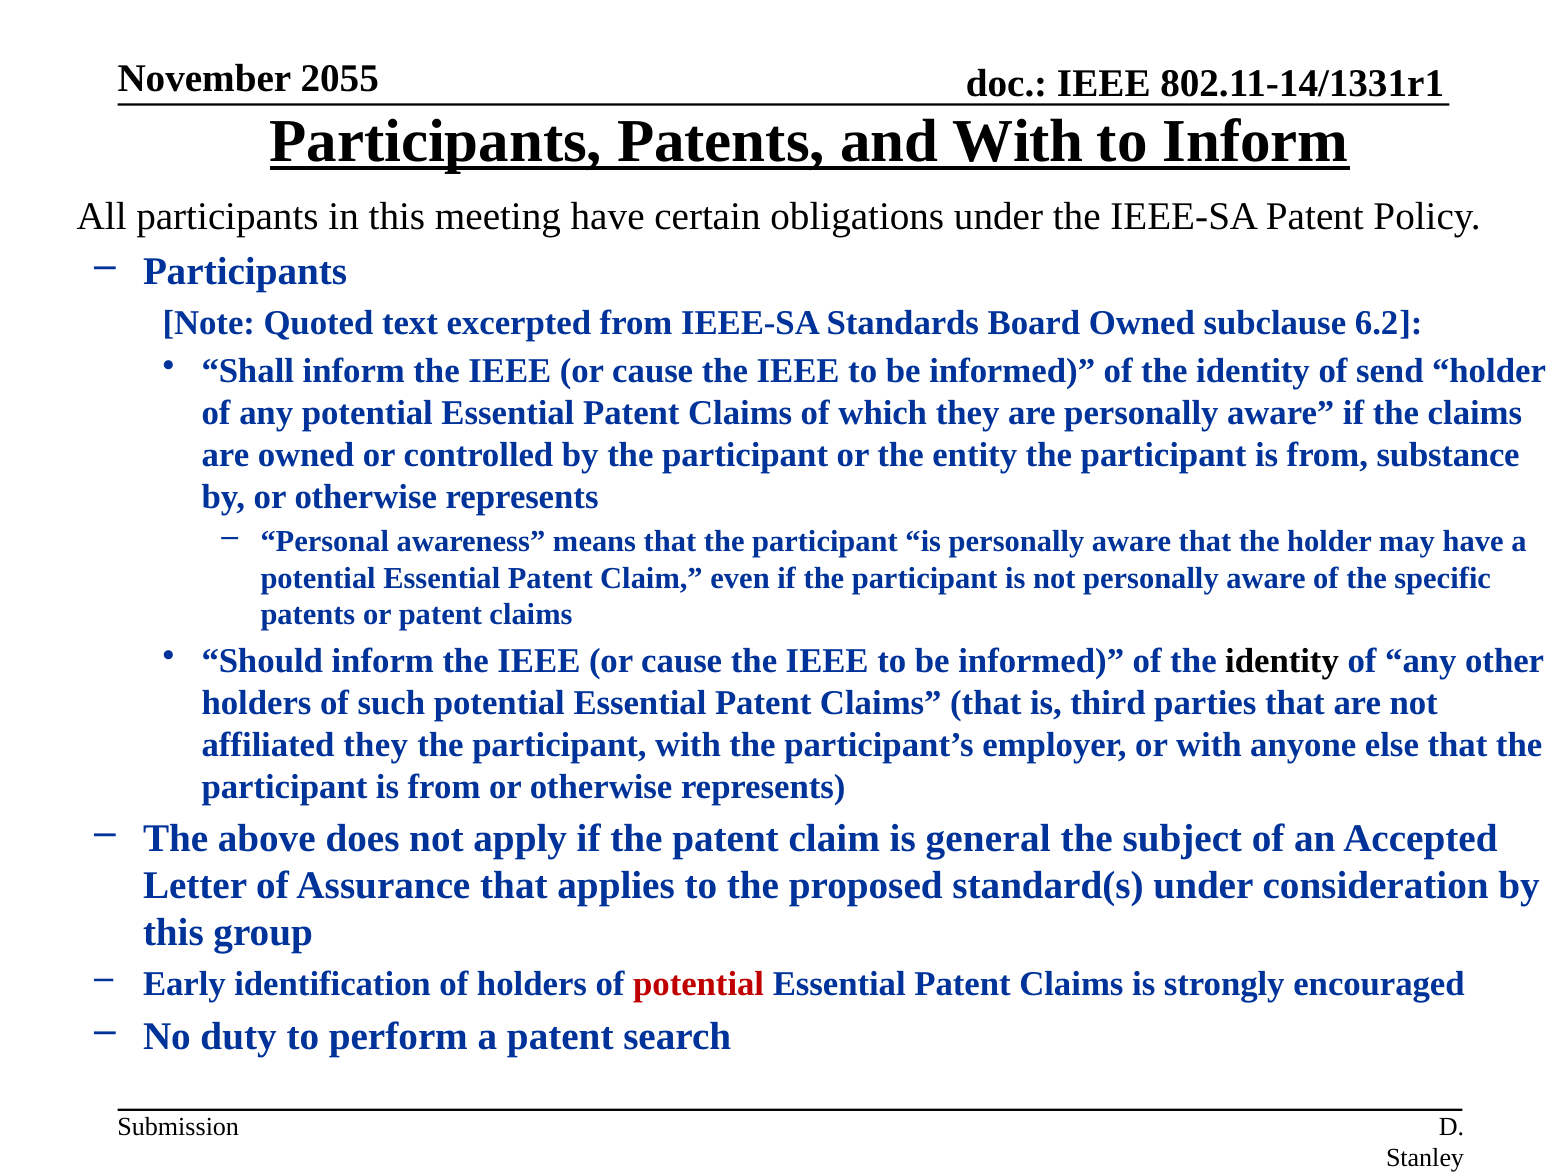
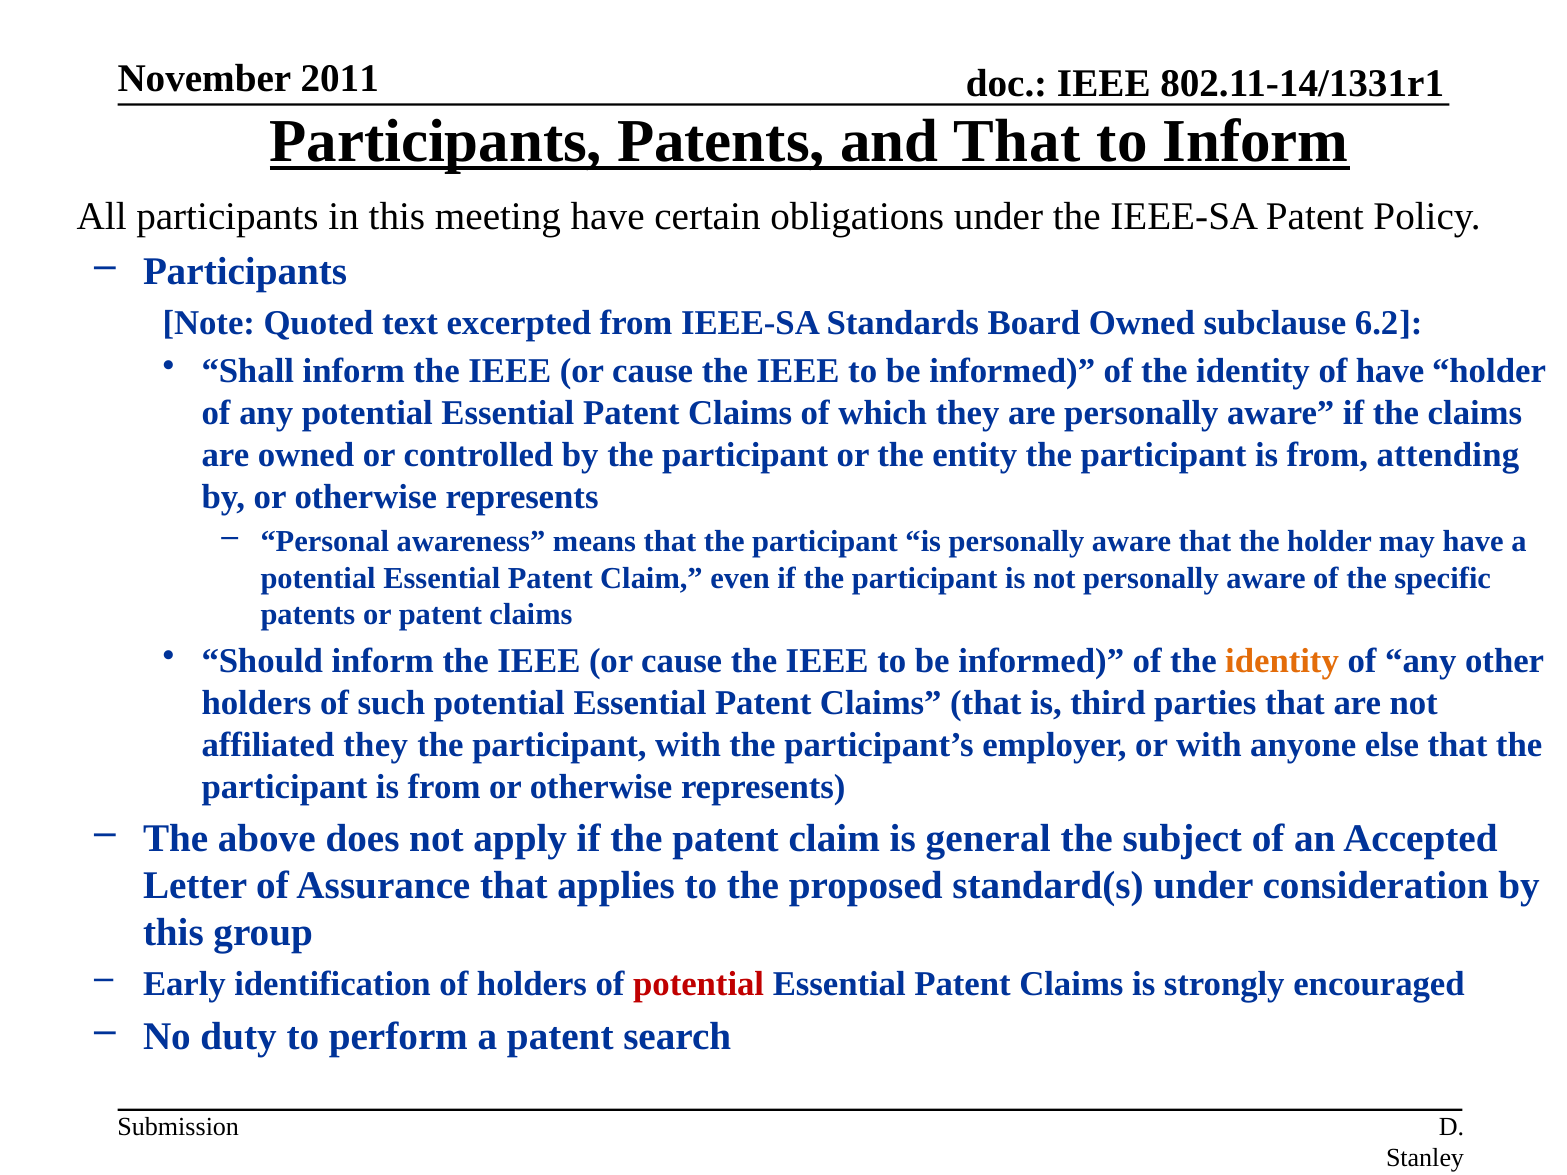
2055: 2055 -> 2011
and With: With -> That
of send: send -> have
substance: substance -> attending
identity at (1282, 661) colour: black -> orange
